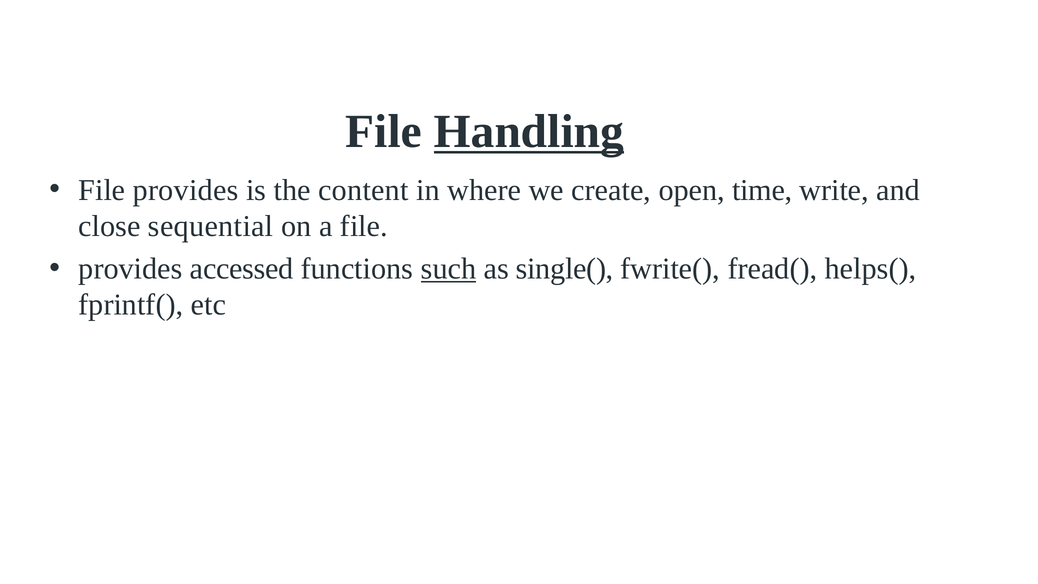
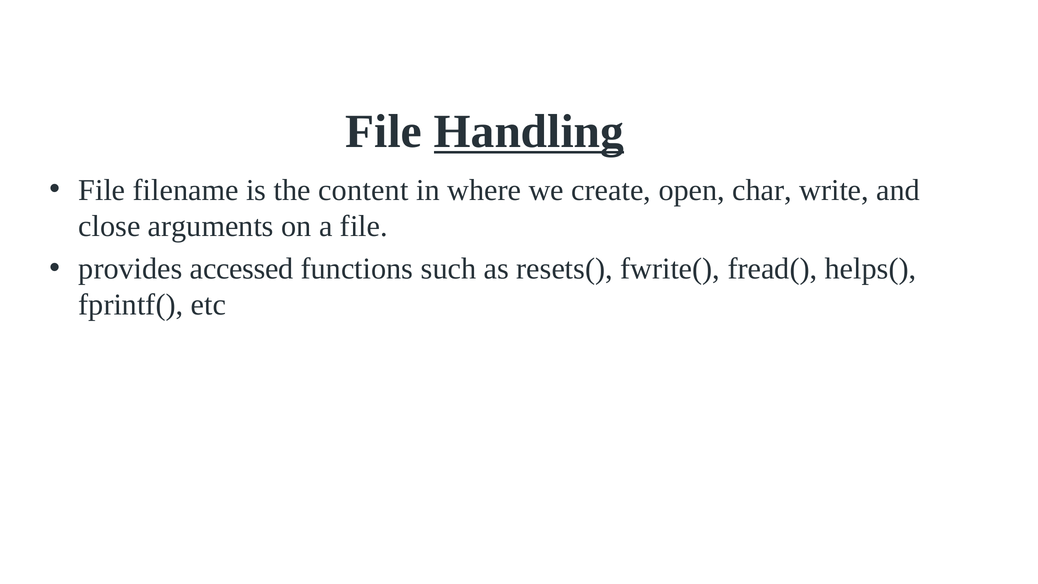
File provides: provides -> filename
time: time -> char
sequential: sequential -> arguments
such underline: present -> none
single(: single( -> resets(
